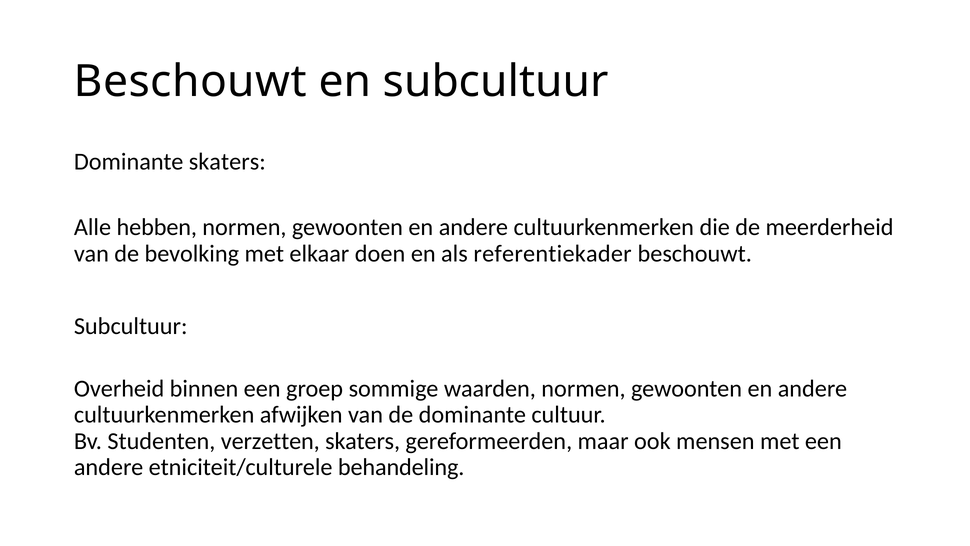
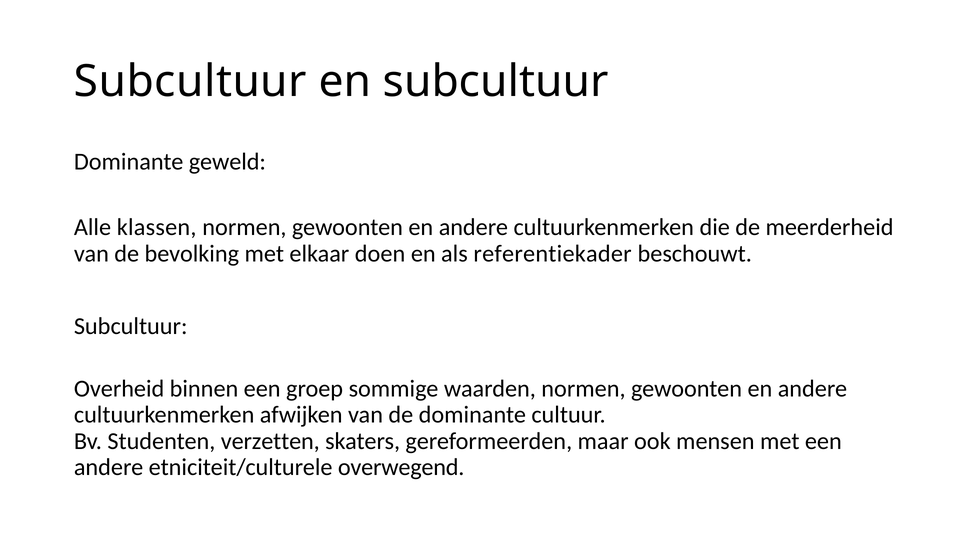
Beschouwt at (190, 81): Beschouwt -> Subcultuur
Dominante skaters: skaters -> geweld
hebben: hebben -> klassen
behandeling: behandeling -> overwegend
